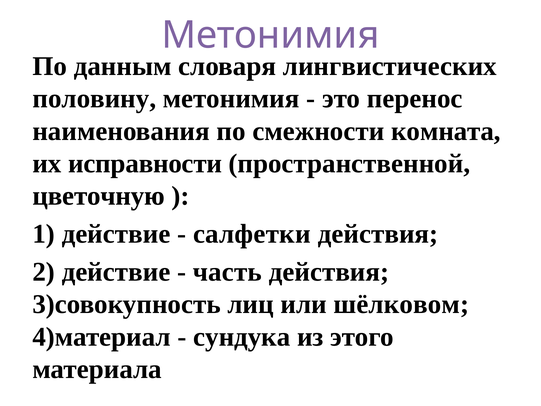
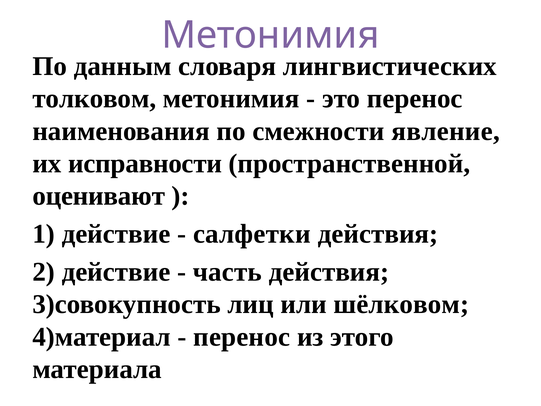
половину: половину -> толковом
комната: комната -> явление
цветочную: цветочную -> оценивают
сундука at (242, 337): сундука -> перенос
